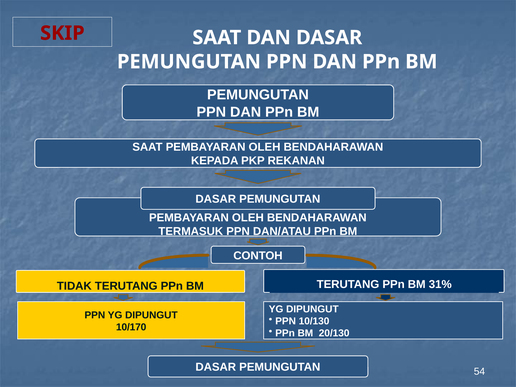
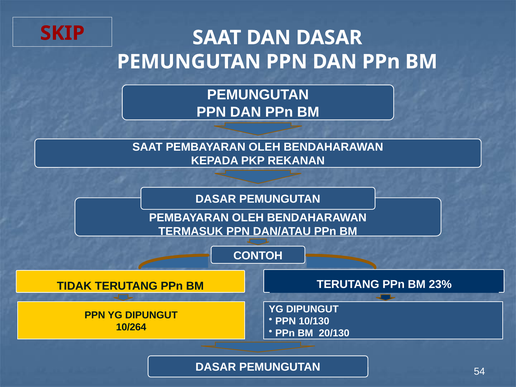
31%: 31% -> 23%
10/170: 10/170 -> 10/264
